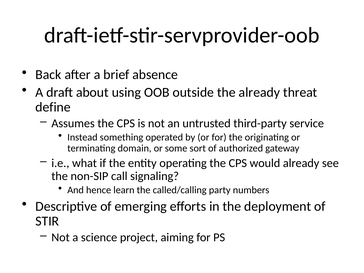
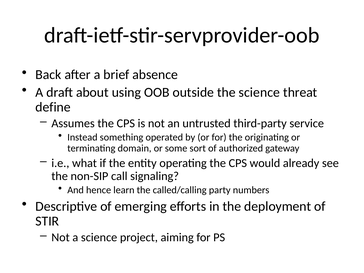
the already: already -> science
